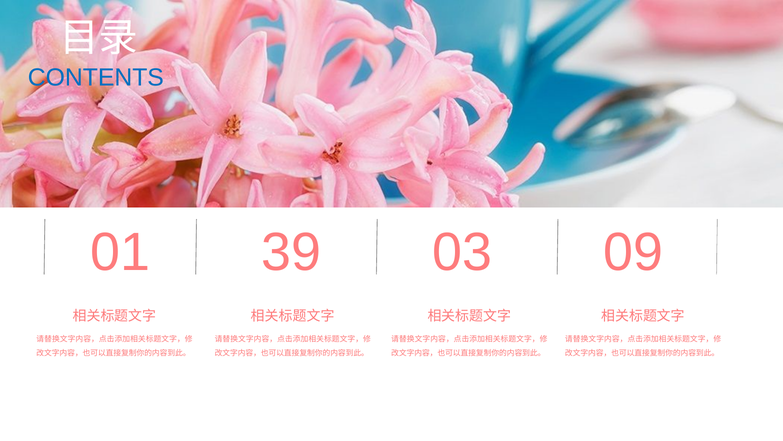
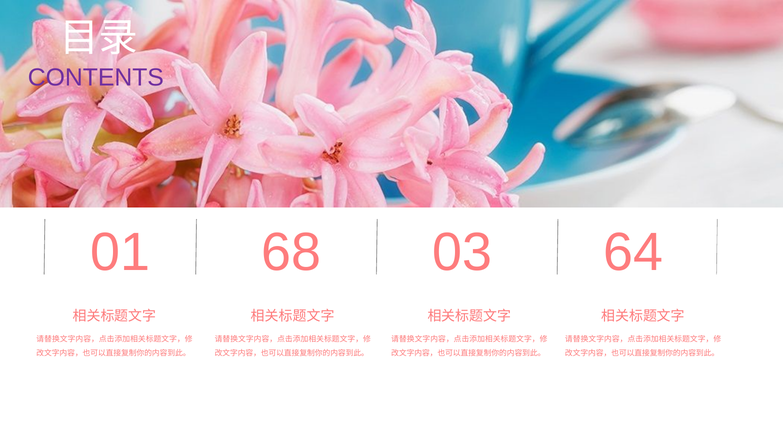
CONTENTS colour: blue -> purple
39: 39 -> 68
09: 09 -> 64
